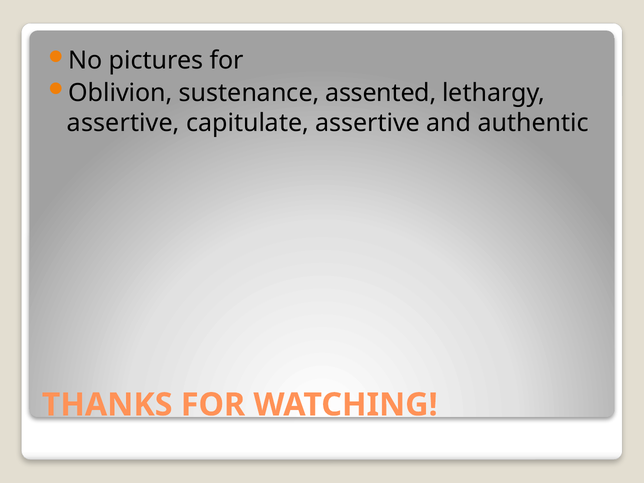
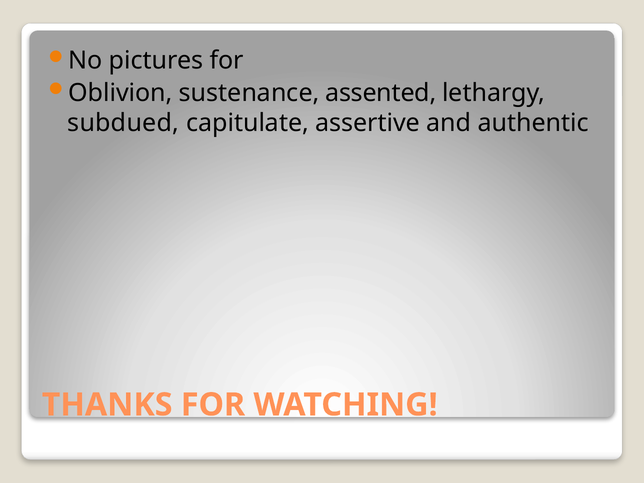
assertive at (123, 123): assertive -> subdued
